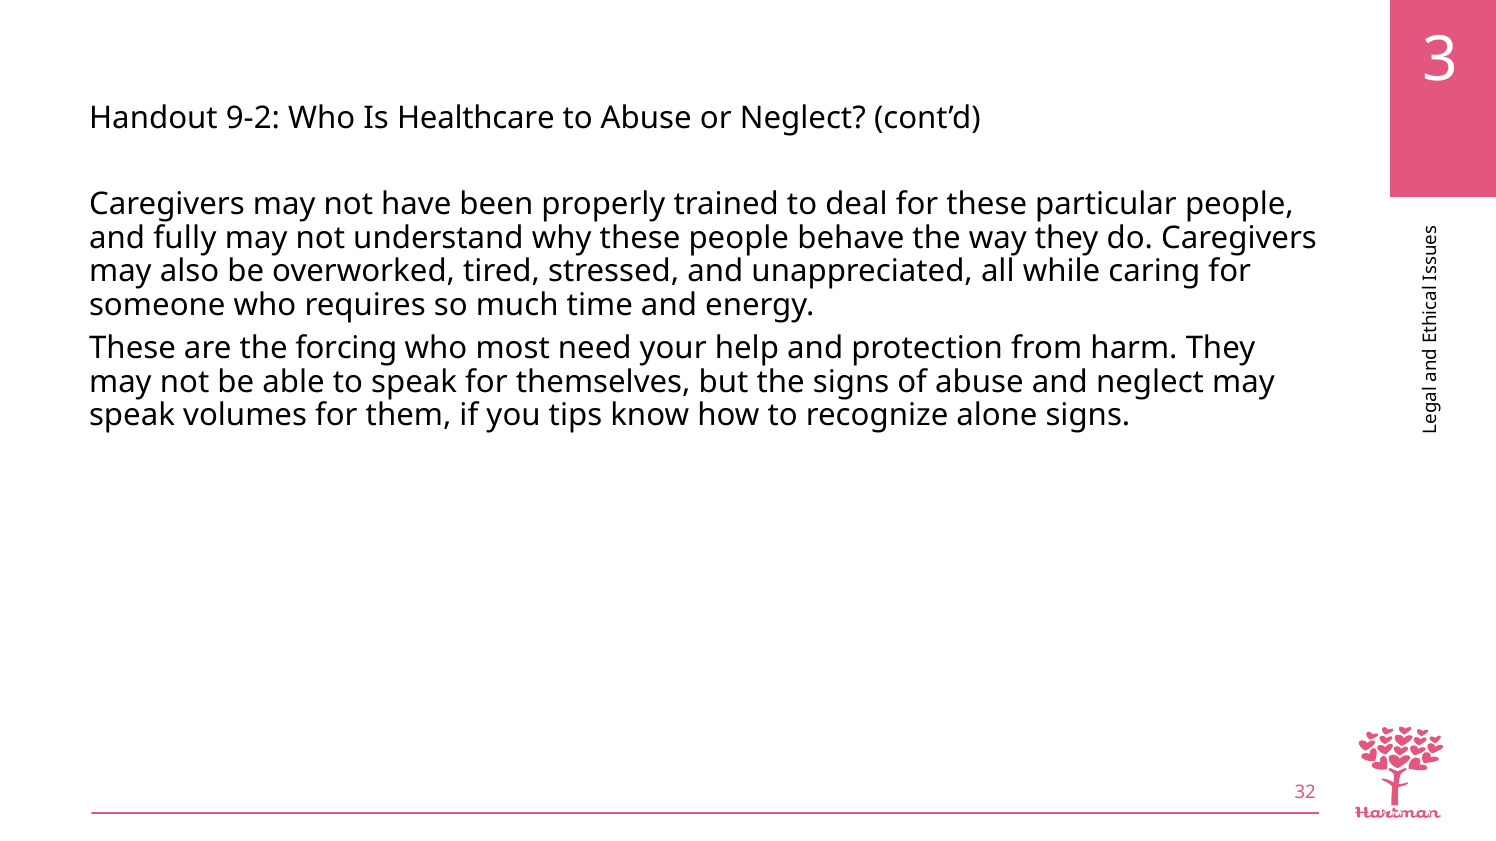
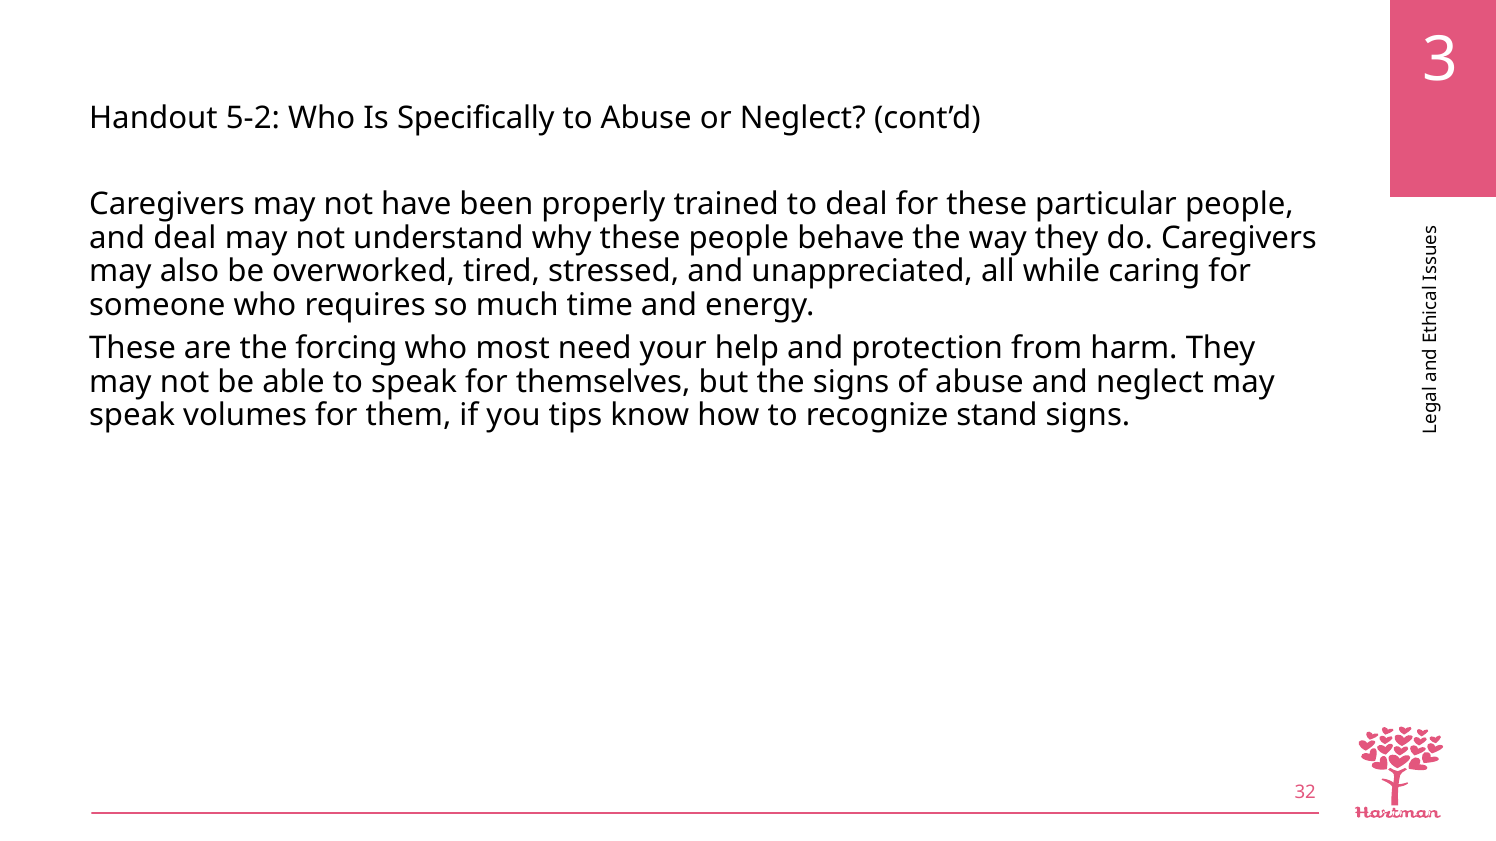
9-2: 9-2 -> 5-2
Healthcare: Healthcare -> Specifically
and fully: fully -> deal
alone: alone -> stand
